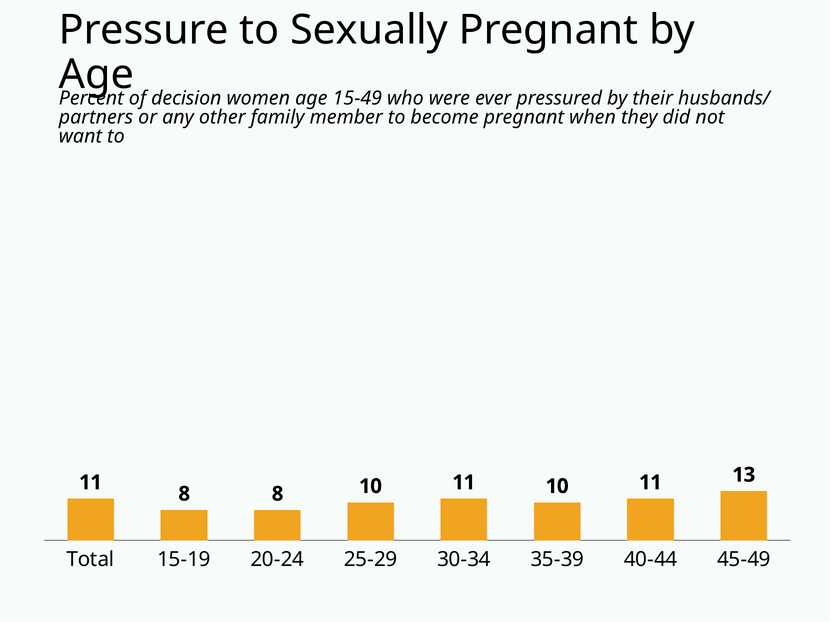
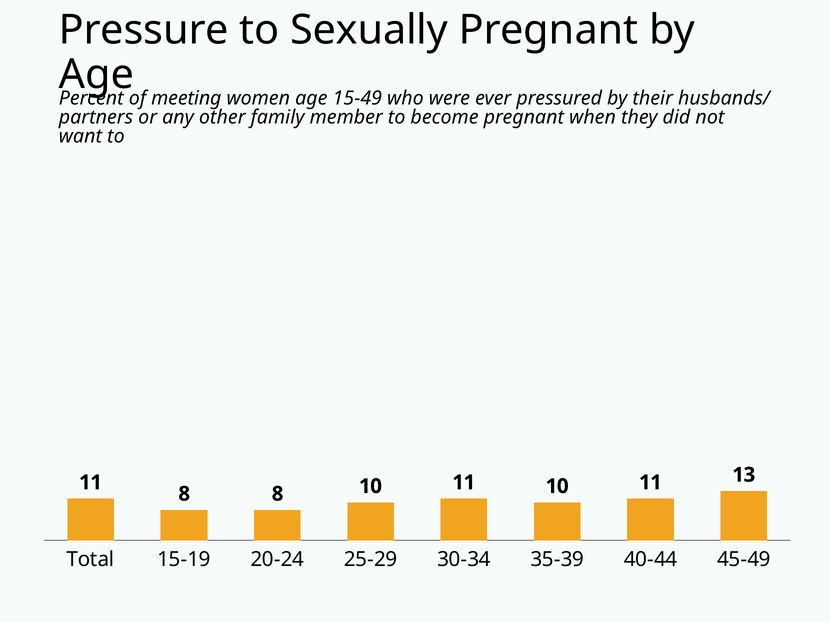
decision: decision -> meeting
